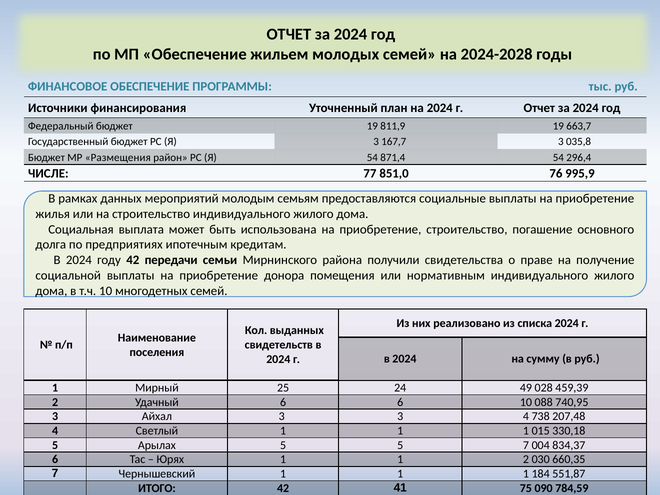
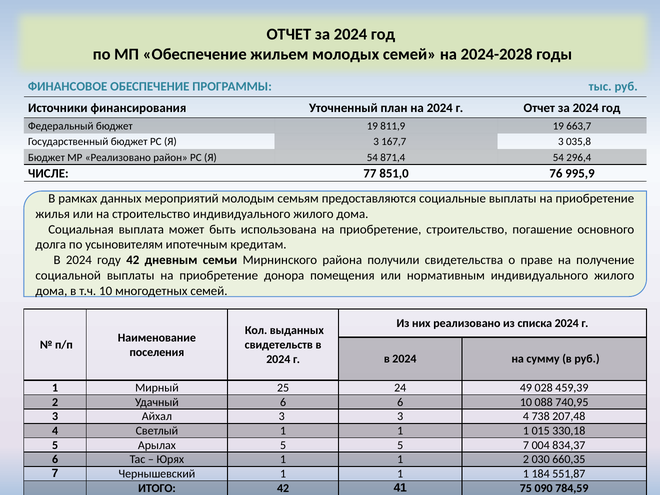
МР Размещения: Размещения -> Реализовано
предприятиях: предприятиях -> усыновителям
передачи: передачи -> дневным
